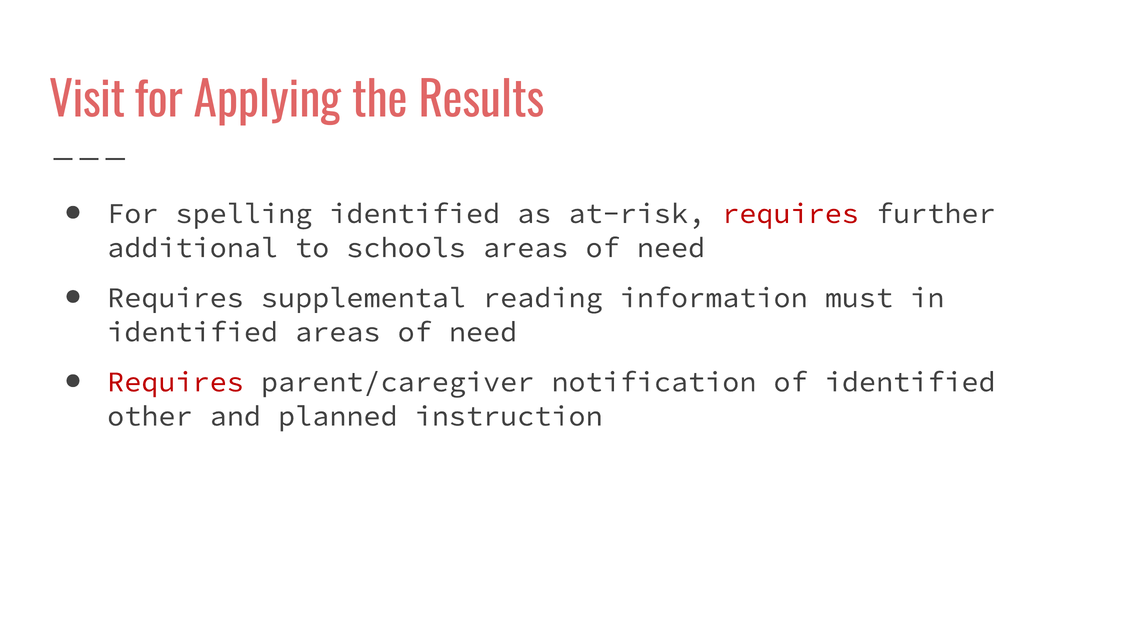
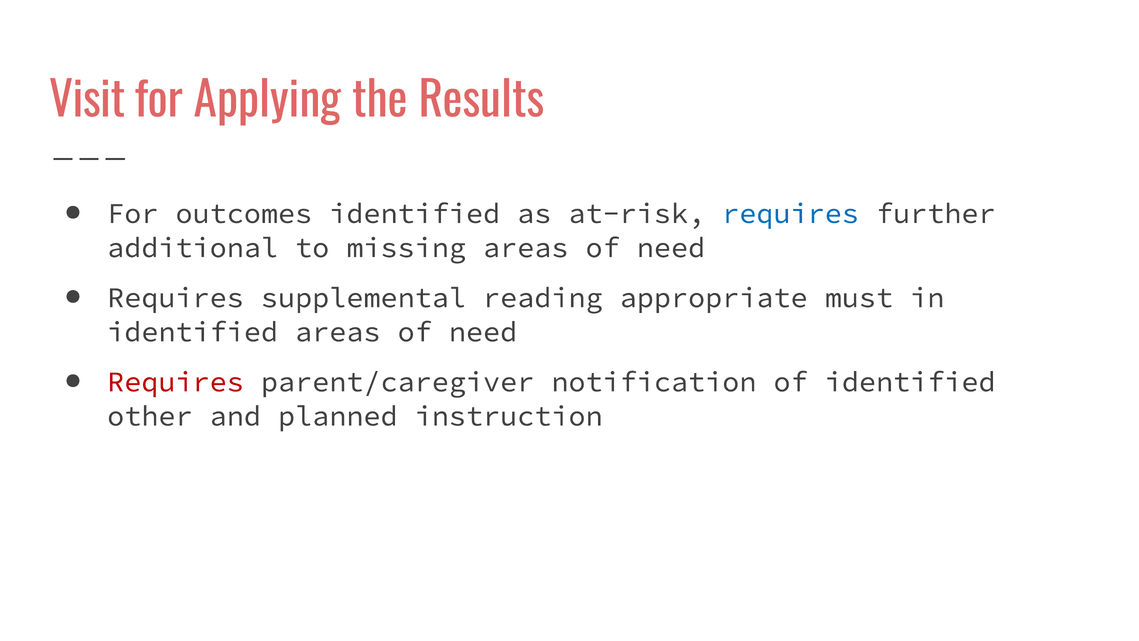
spelling: spelling -> outcomes
requires at (791, 213) colour: red -> blue
schools: schools -> missing
information: information -> appropriate
